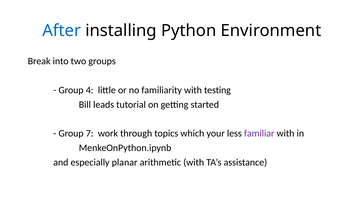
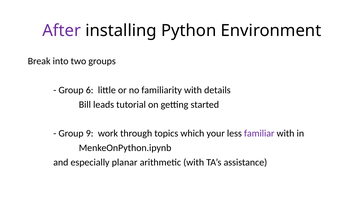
After colour: blue -> purple
4: 4 -> 6
testing: testing -> details
7: 7 -> 9
